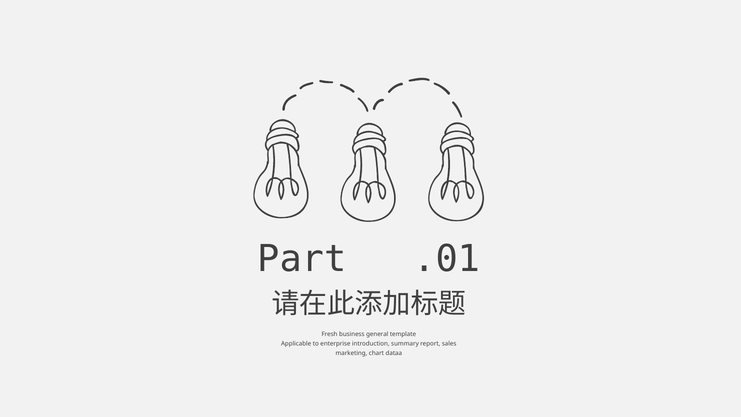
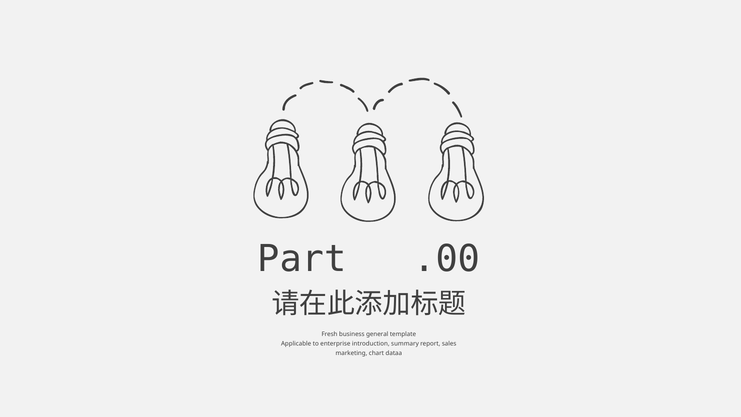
.01: .01 -> .00
